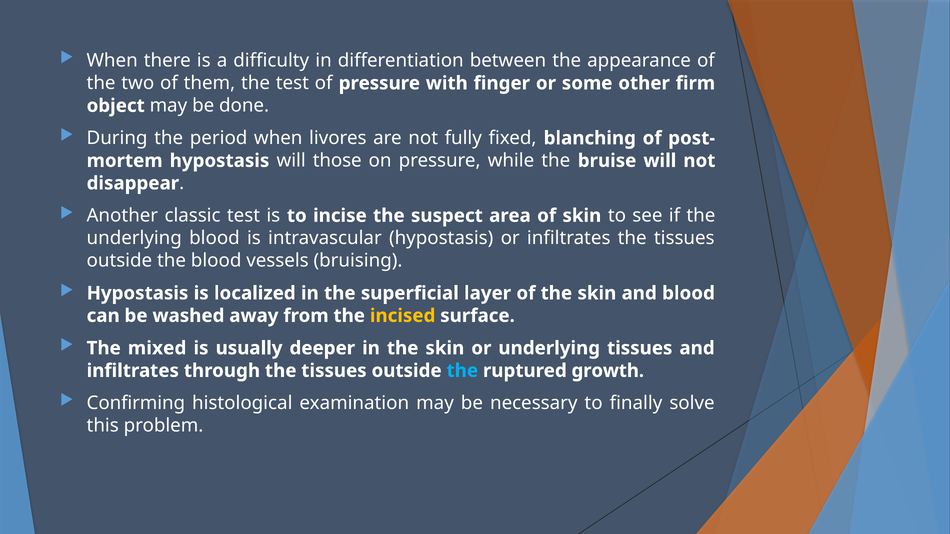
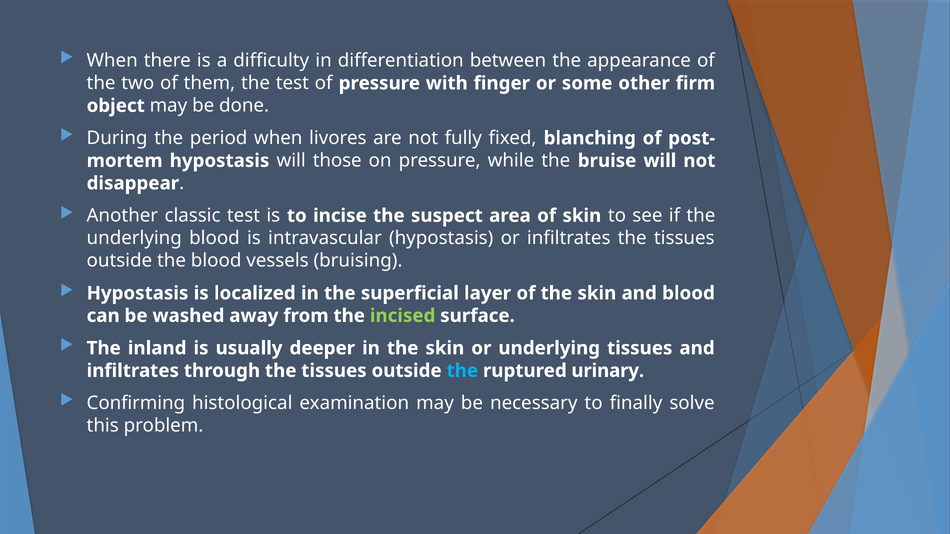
incised colour: yellow -> light green
mixed: mixed -> inland
growth: growth -> urinary
